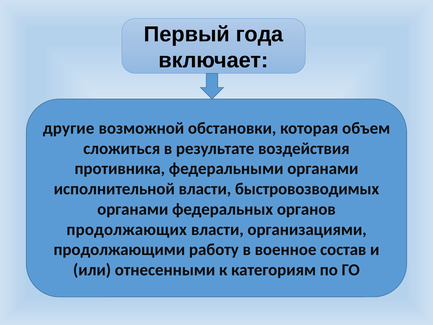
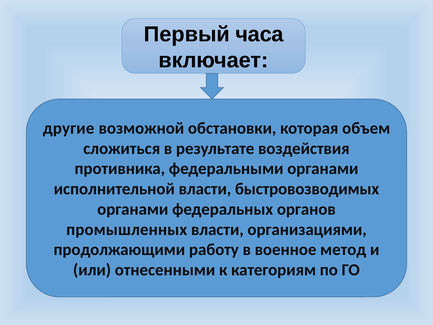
года: года -> часа
продолжающих: продолжающих -> промышленных
состав: состав -> метод
